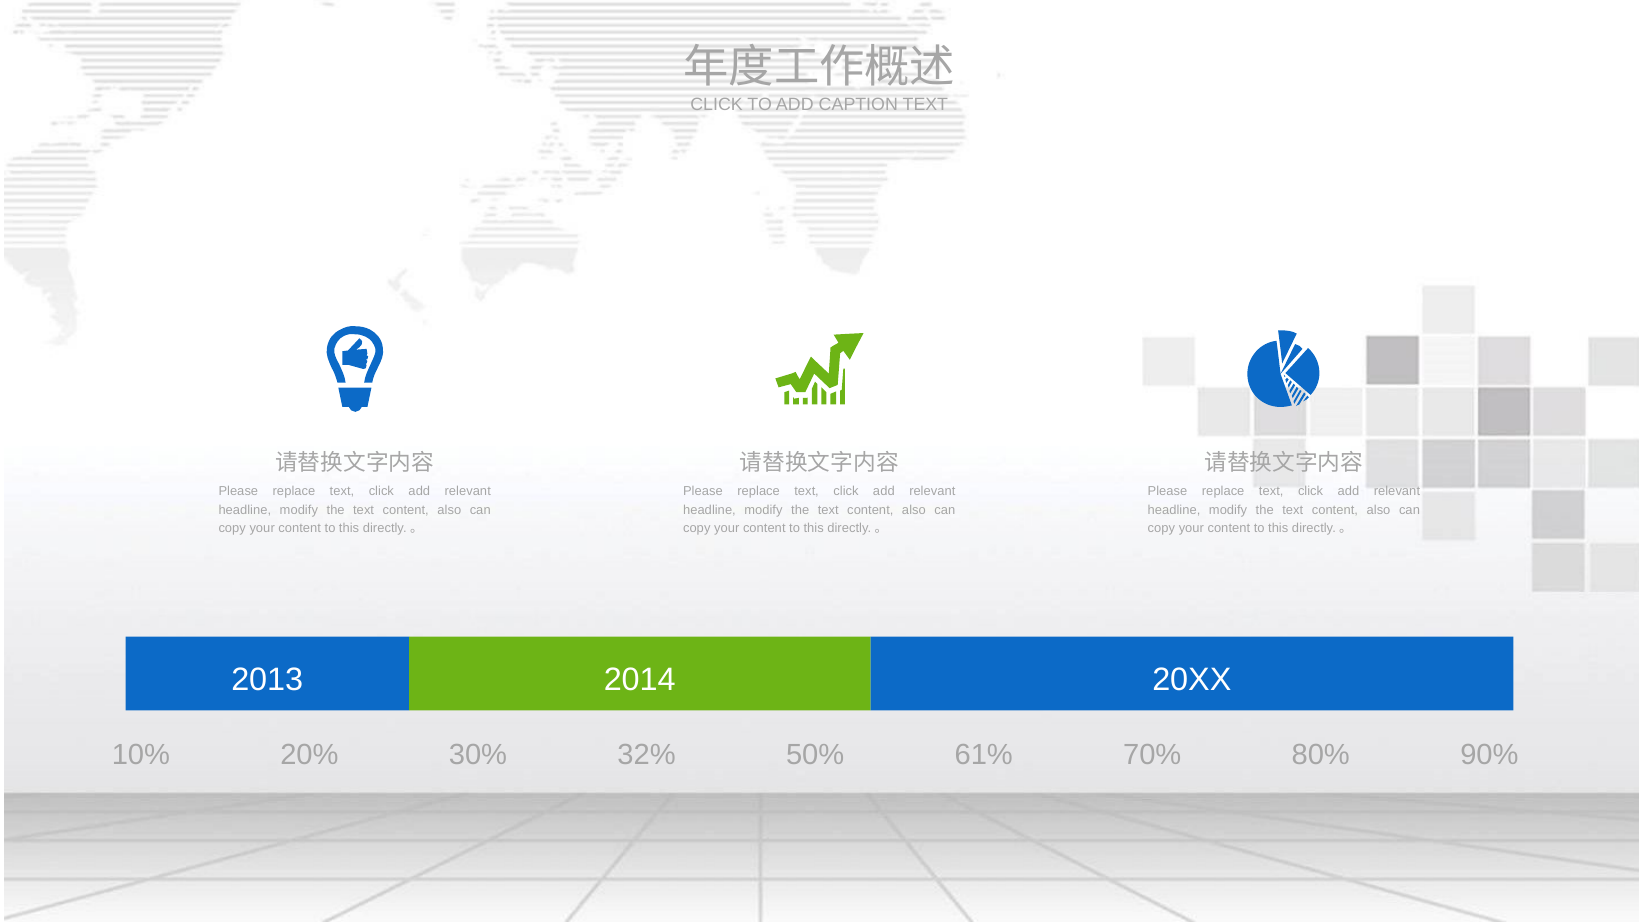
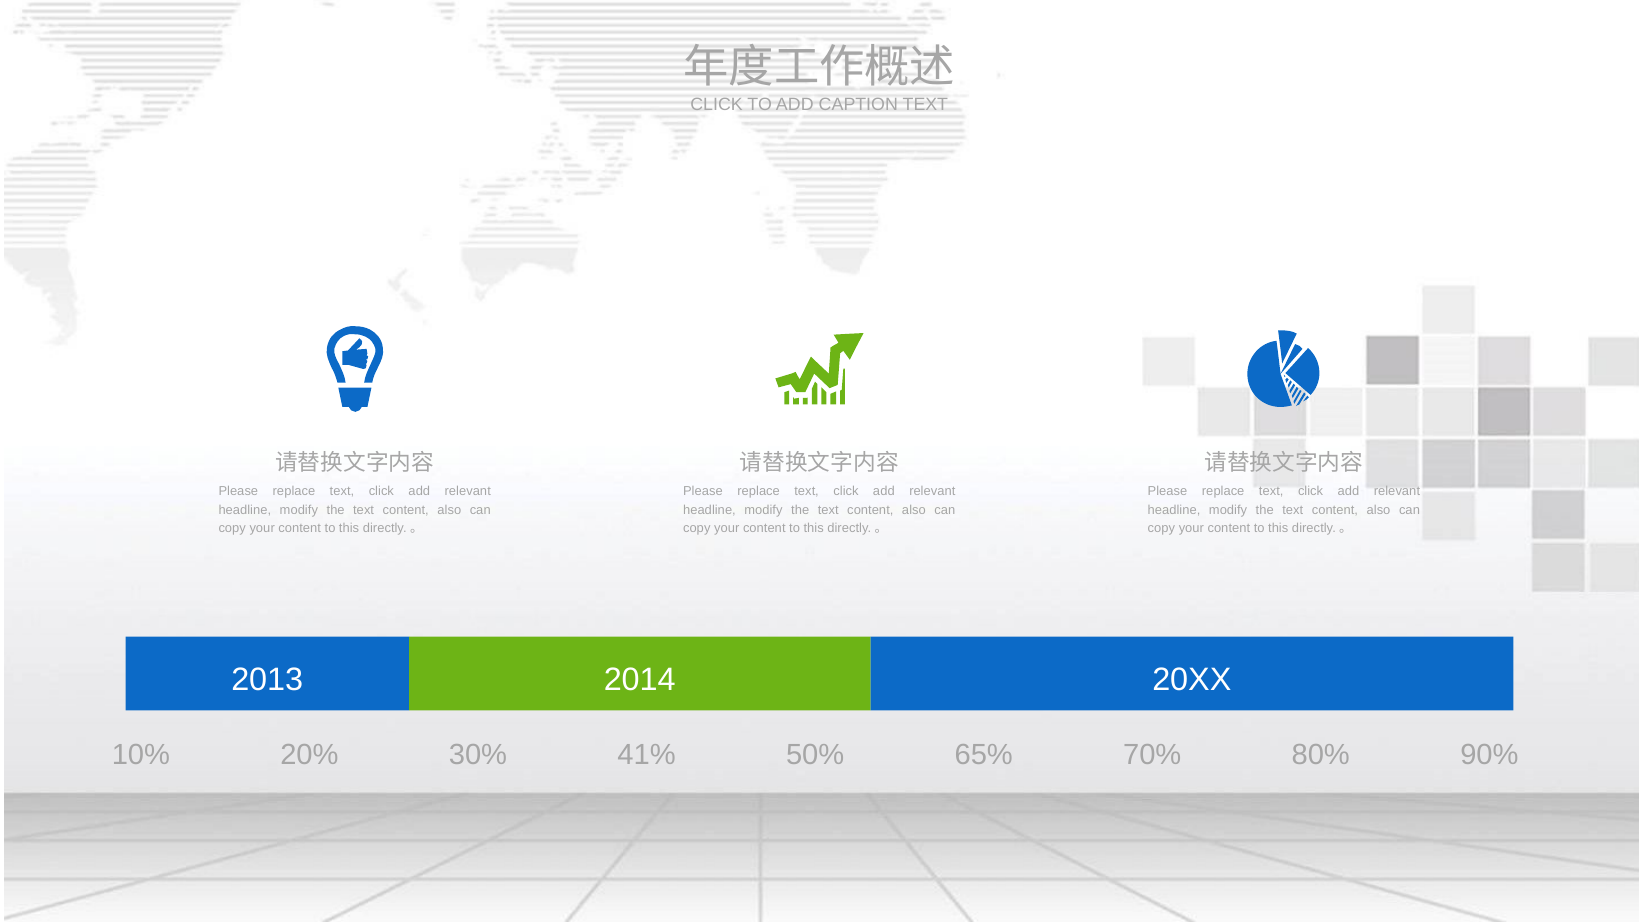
32%: 32% -> 41%
61%: 61% -> 65%
